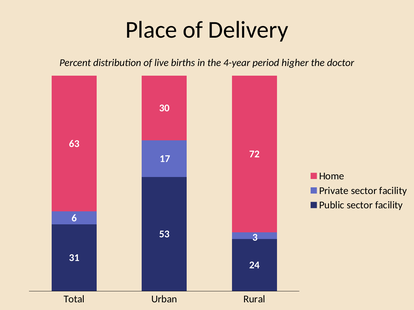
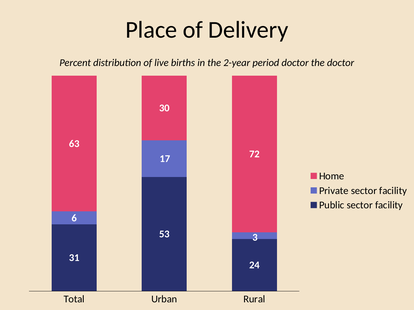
4-year: 4-year -> 2-year
period higher: higher -> doctor
